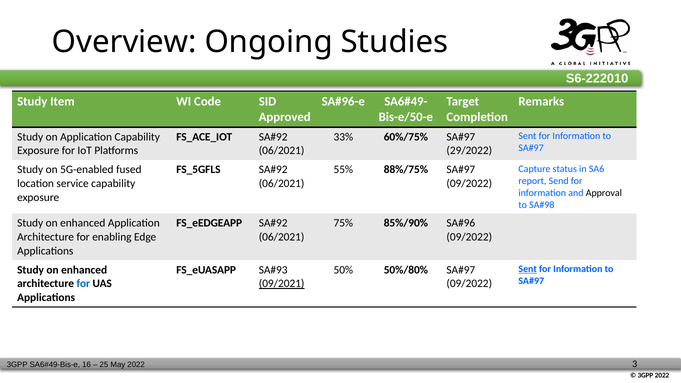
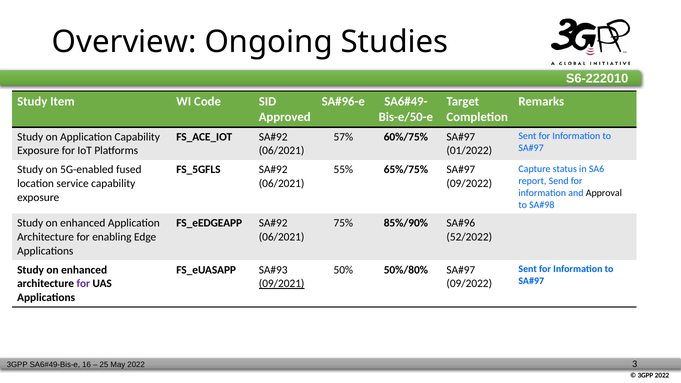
33%: 33% -> 57%
29/2022: 29/2022 -> 01/2022
88%/75%: 88%/75% -> 65%/75%
09/2022 at (469, 237): 09/2022 -> 52/2022
Sent at (528, 269) underline: present -> none
for at (83, 284) colour: blue -> purple
